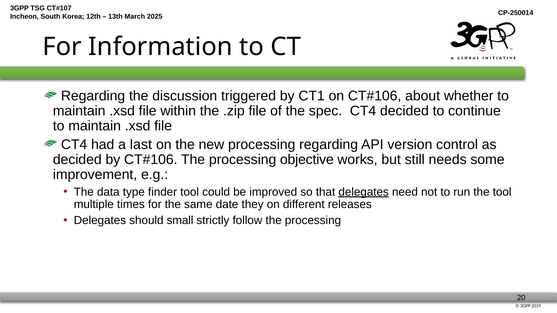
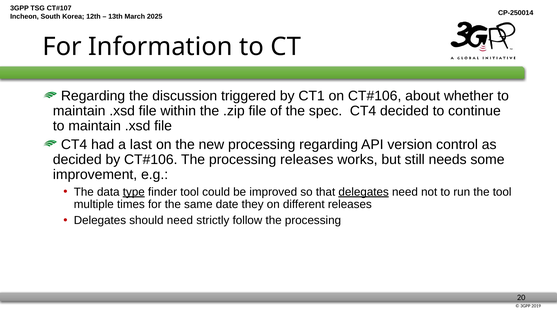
processing objective: objective -> releases
type underline: none -> present
should small: small -> need
